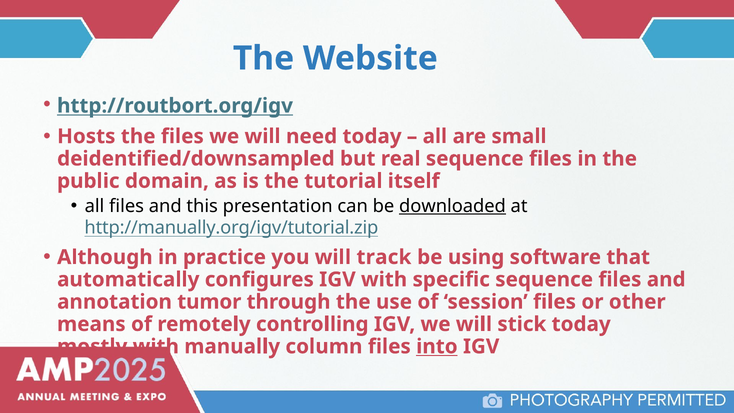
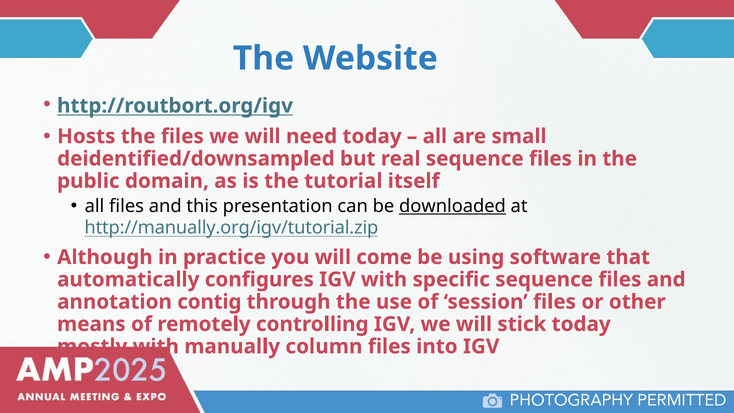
track: track -> come
tumor: tumor -> contig
into underline: present -> none
